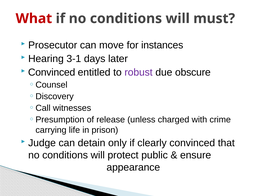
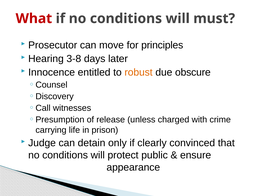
instances: instances -> principles
3-1: 3-1 -> 3-8
Convinced at (52, 72): Convinced -> Innocence
robust colour: purple -> orange
